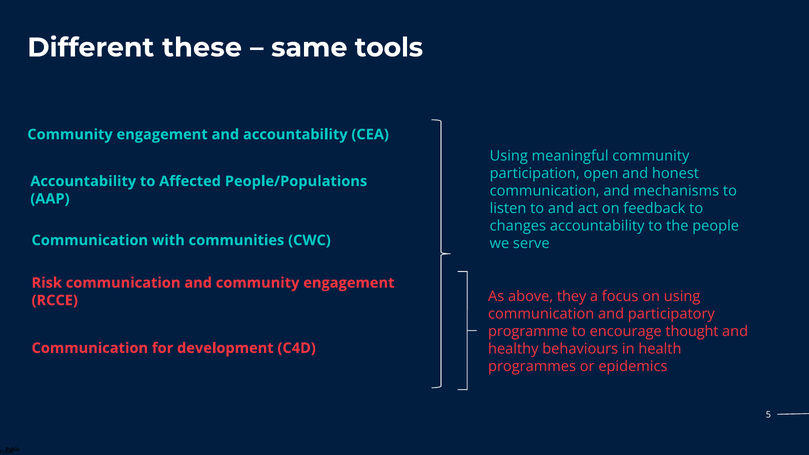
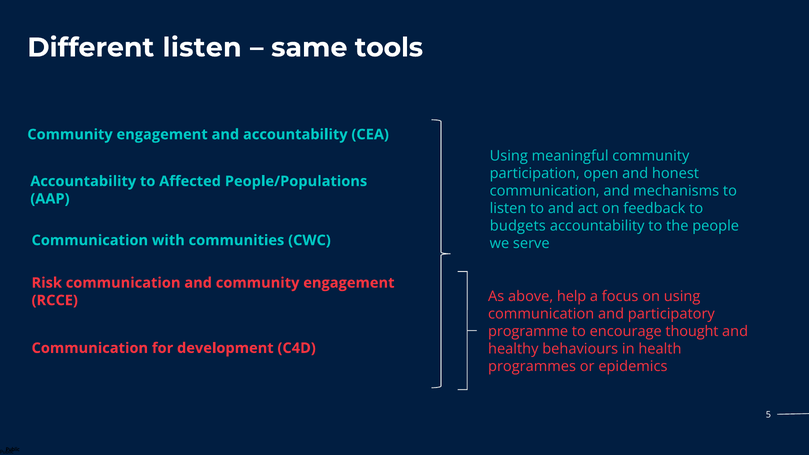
Different these: these -> listen
changes: changes -> budgets
they: they -> help
